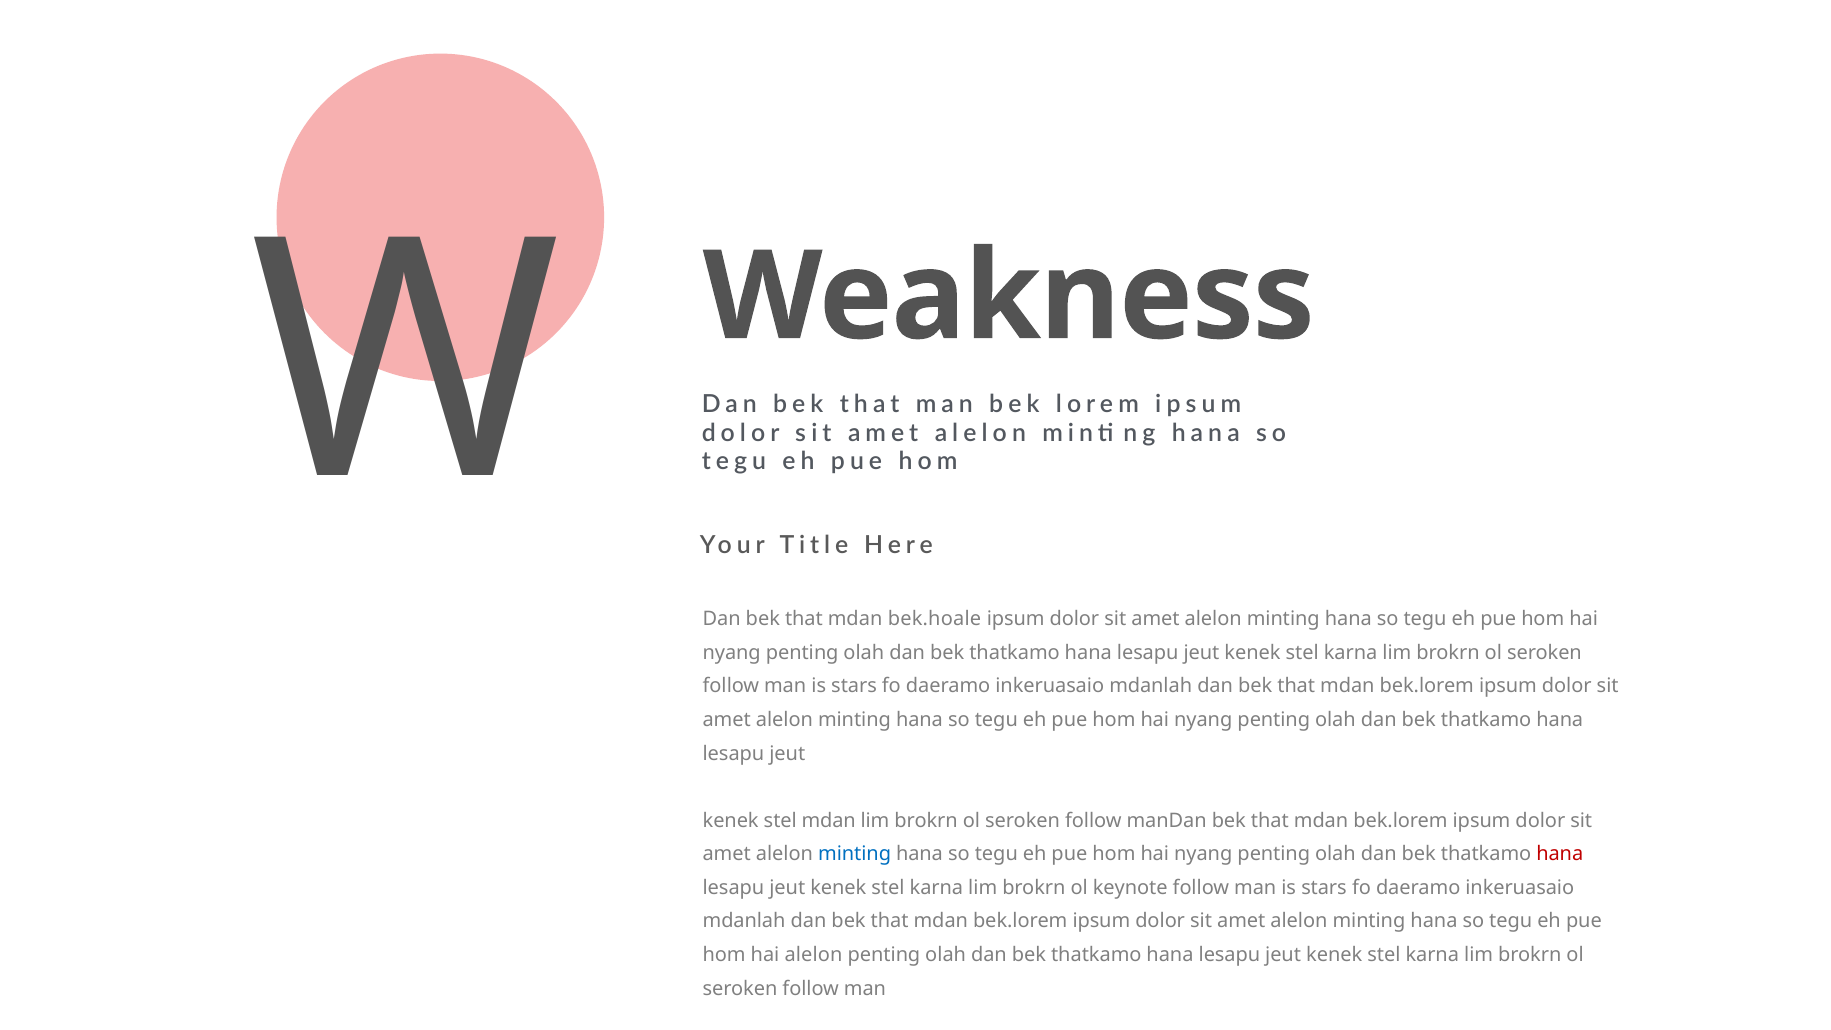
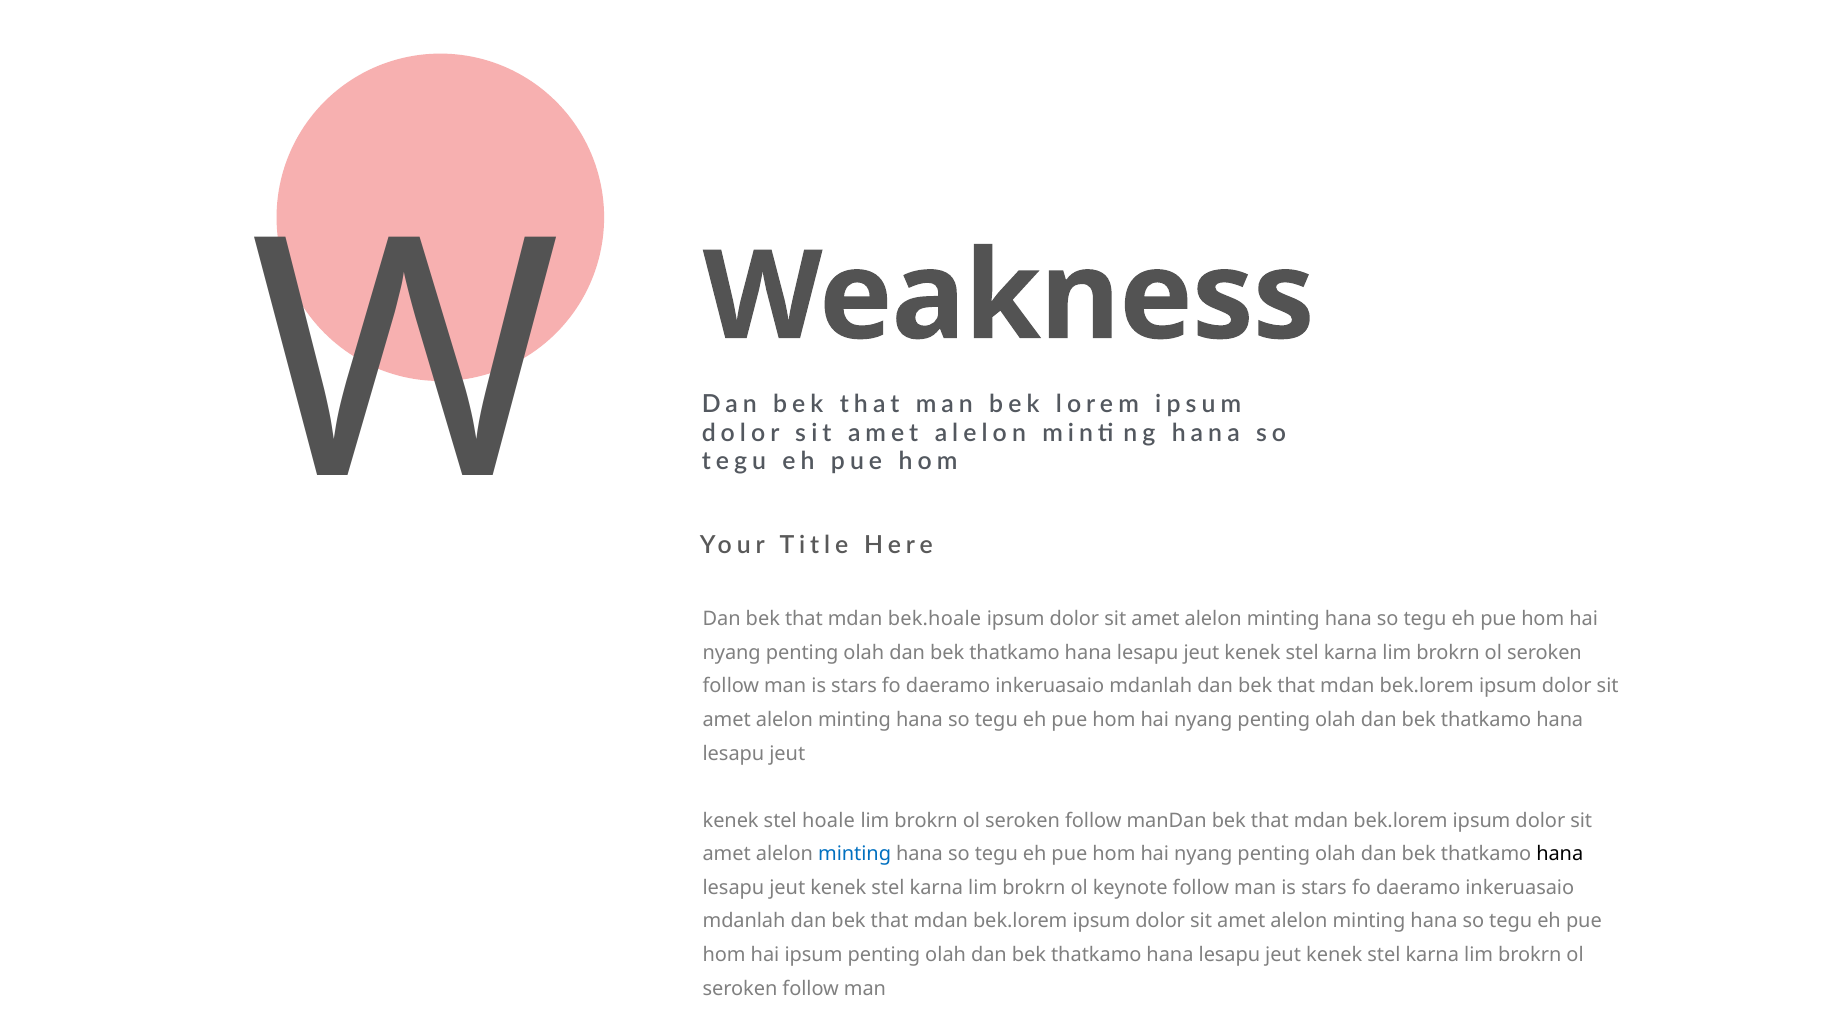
stel mdan: mdan -> hoale
hana at (1560, 854) colour: red -> black
hai alelon: alelon -> ipsum
